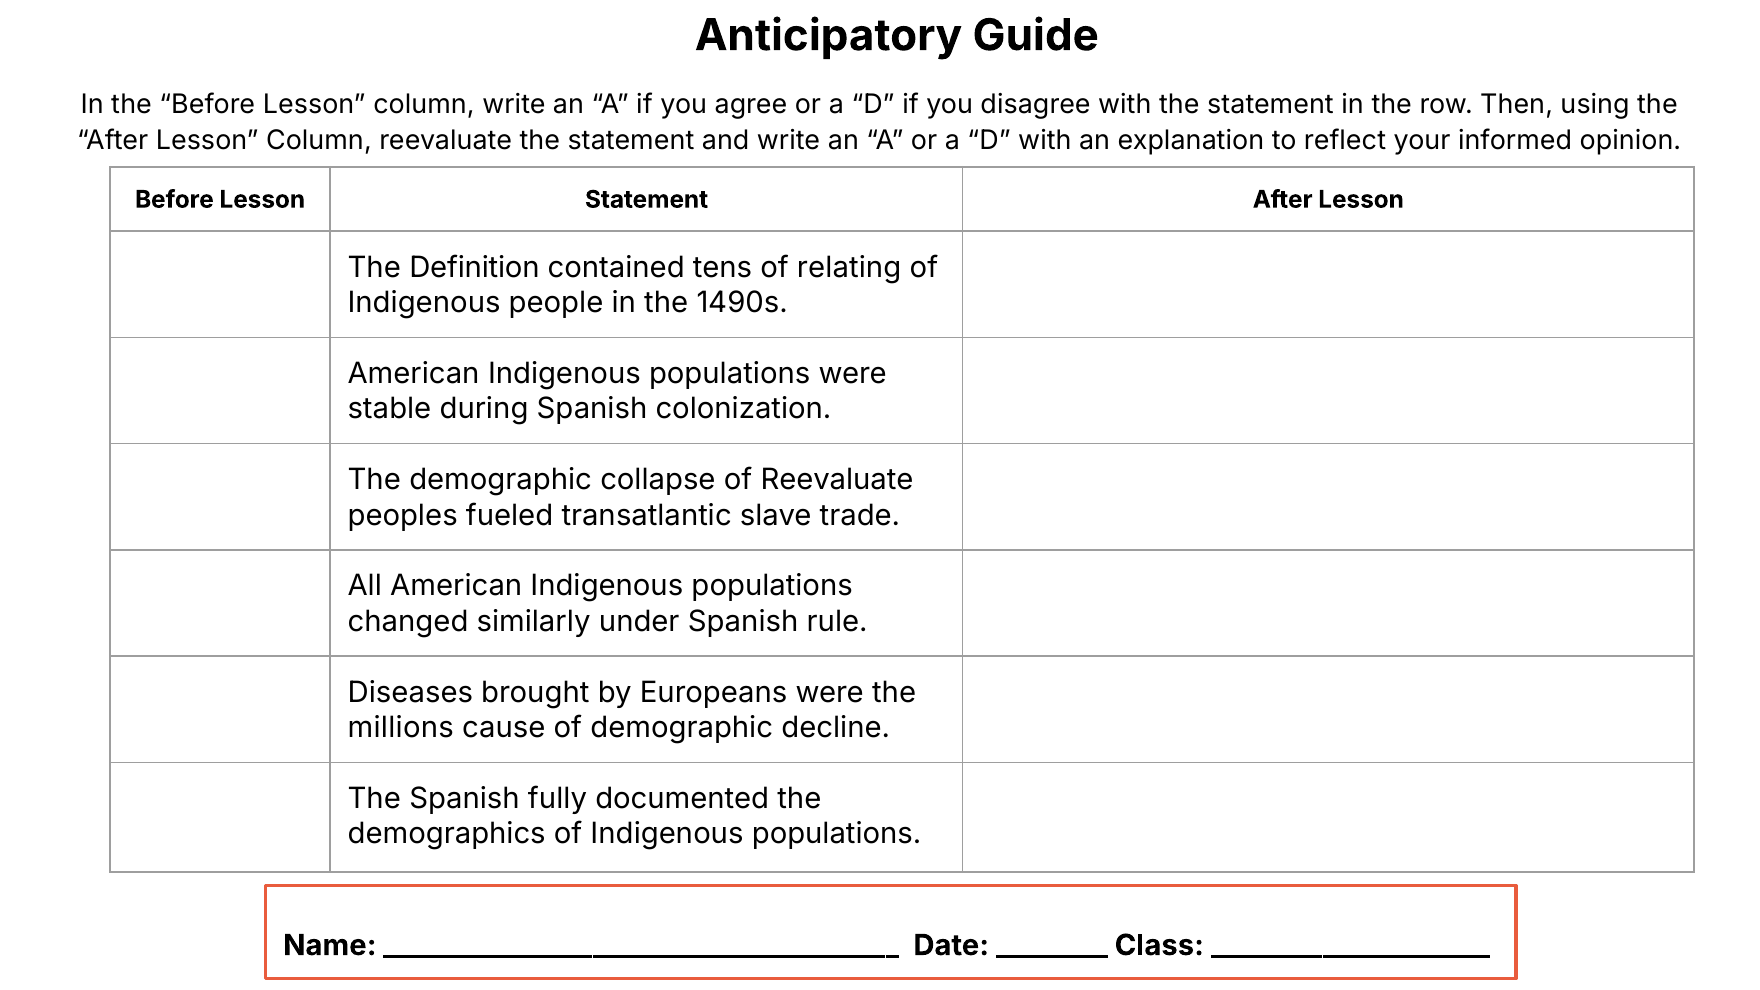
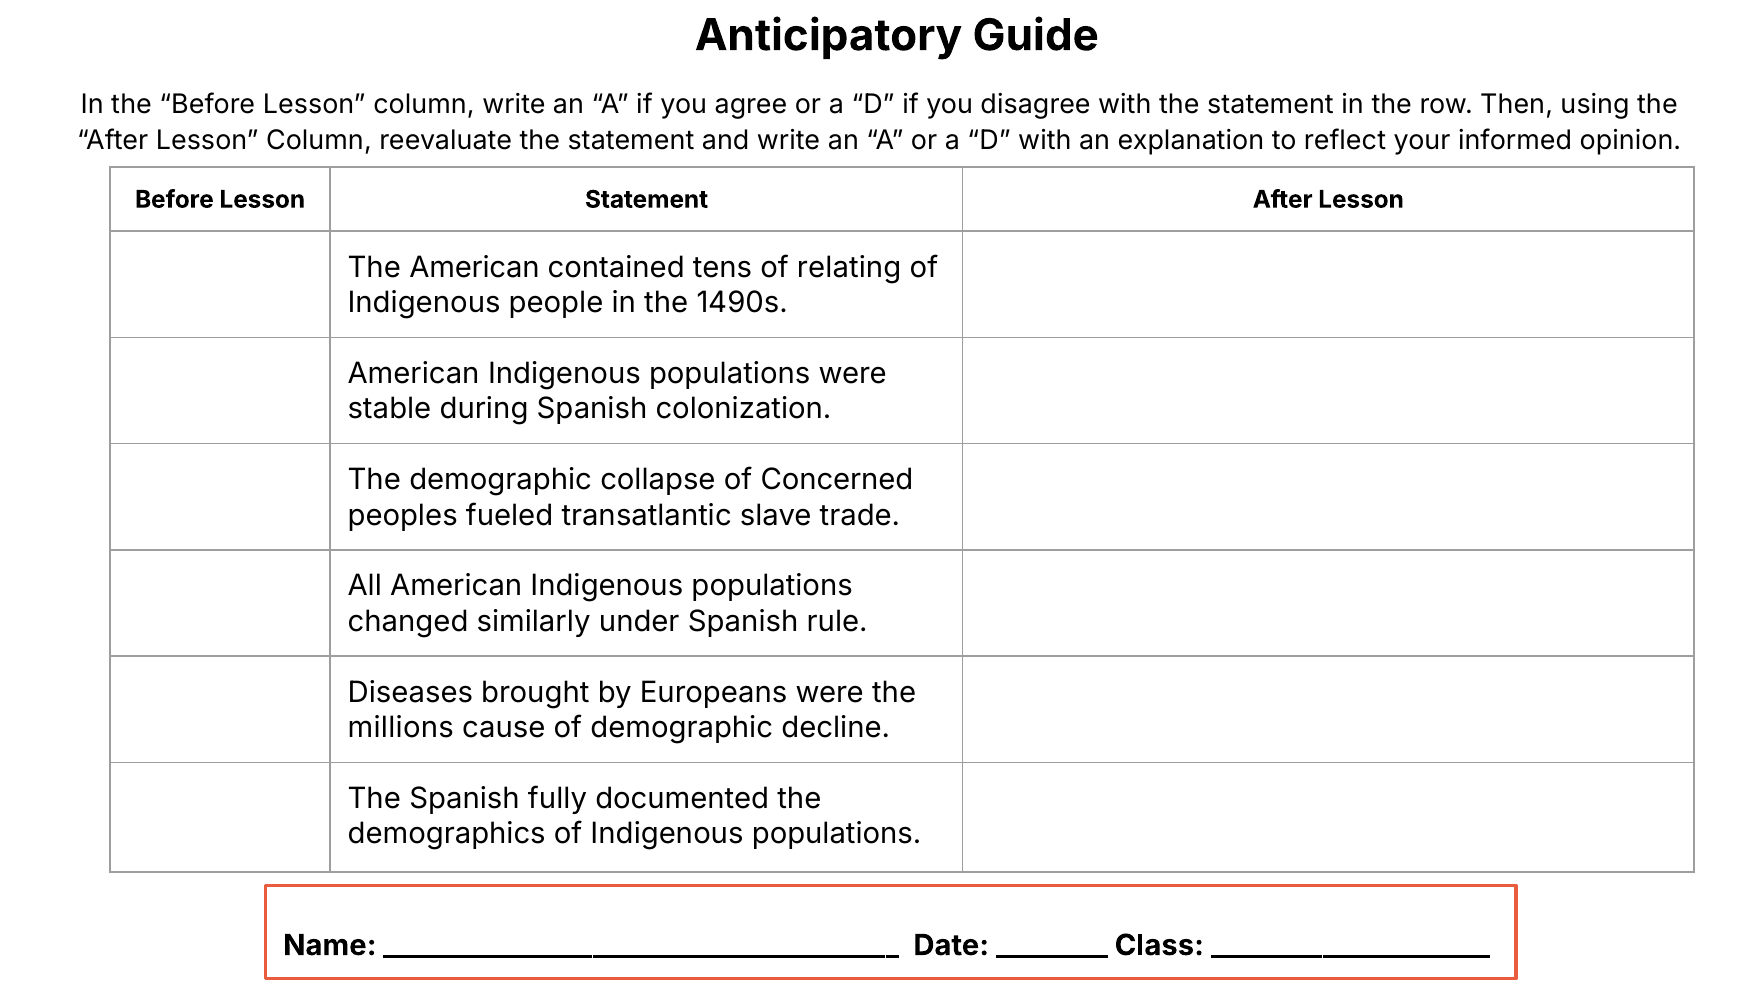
The Definition: Definition -> American
of Reevaluate: Reevaluate -> Concerned
